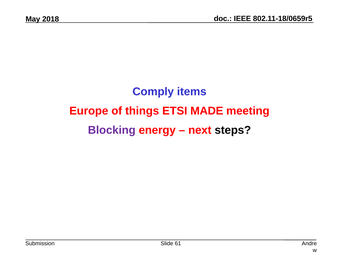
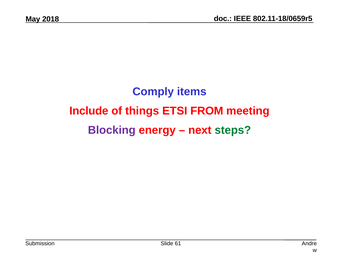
Europe: Europe -> Include
MADE: MADE -> FROM
steps colour: black -> green
